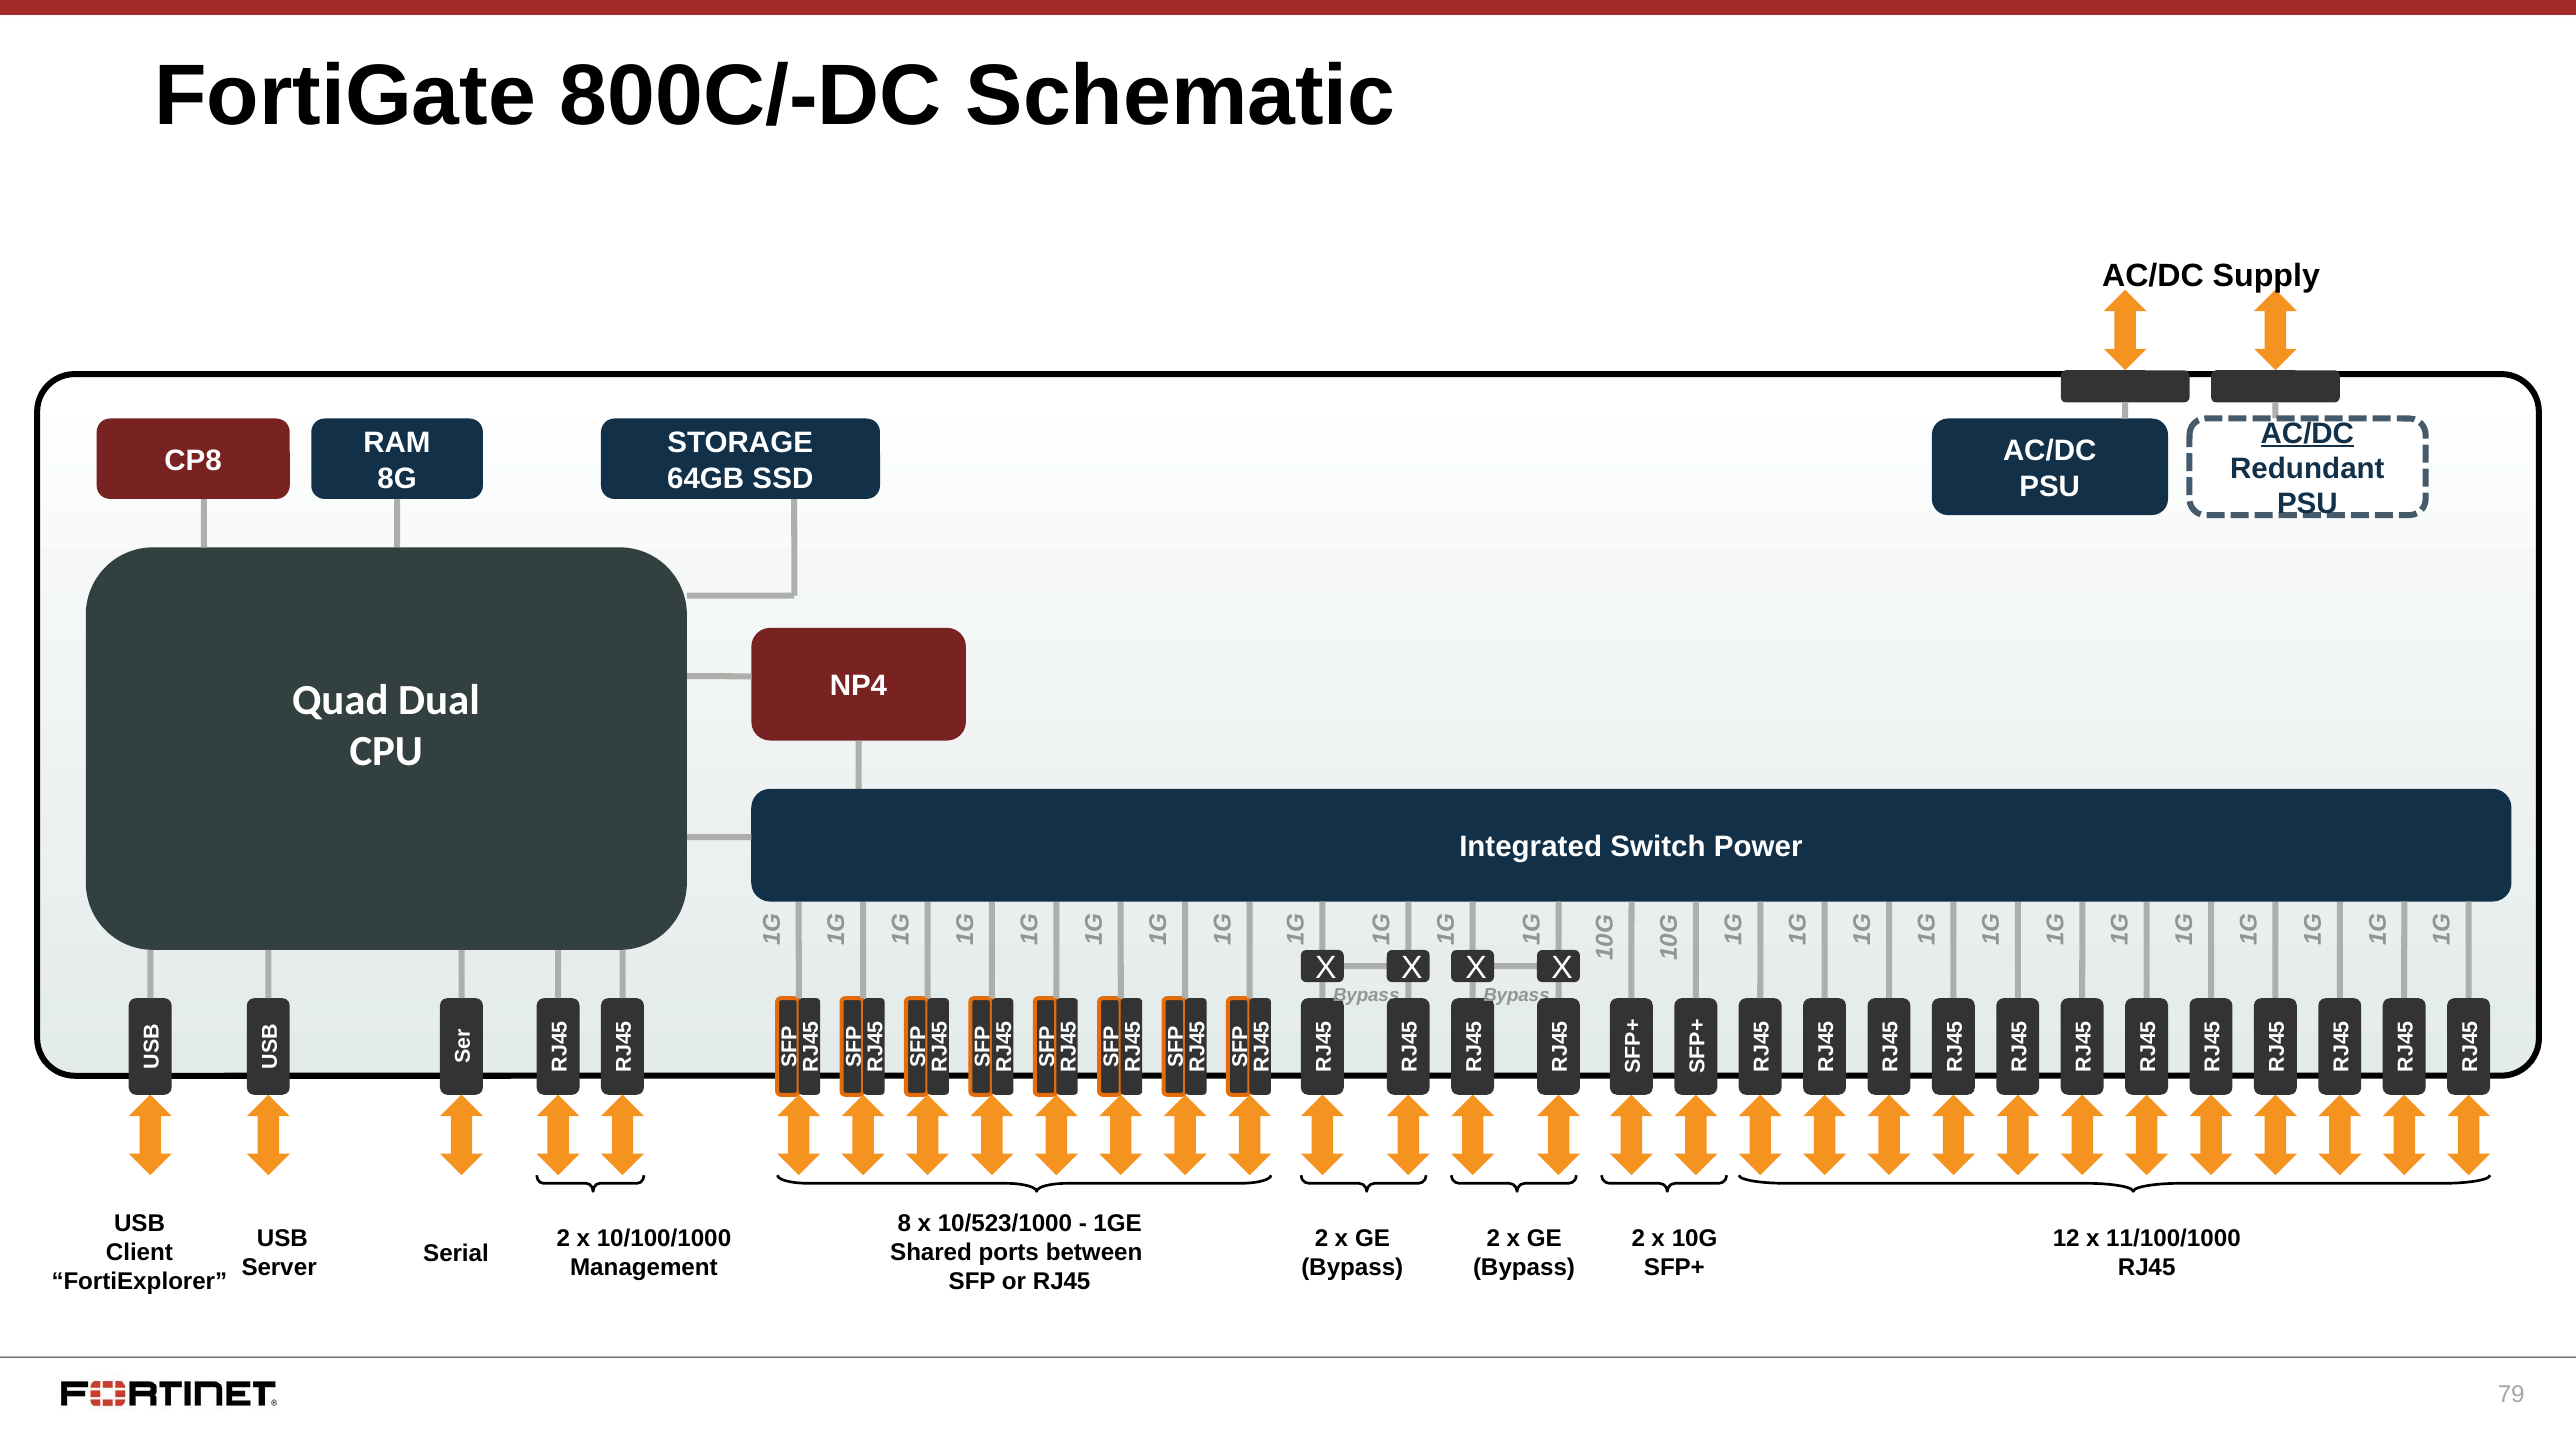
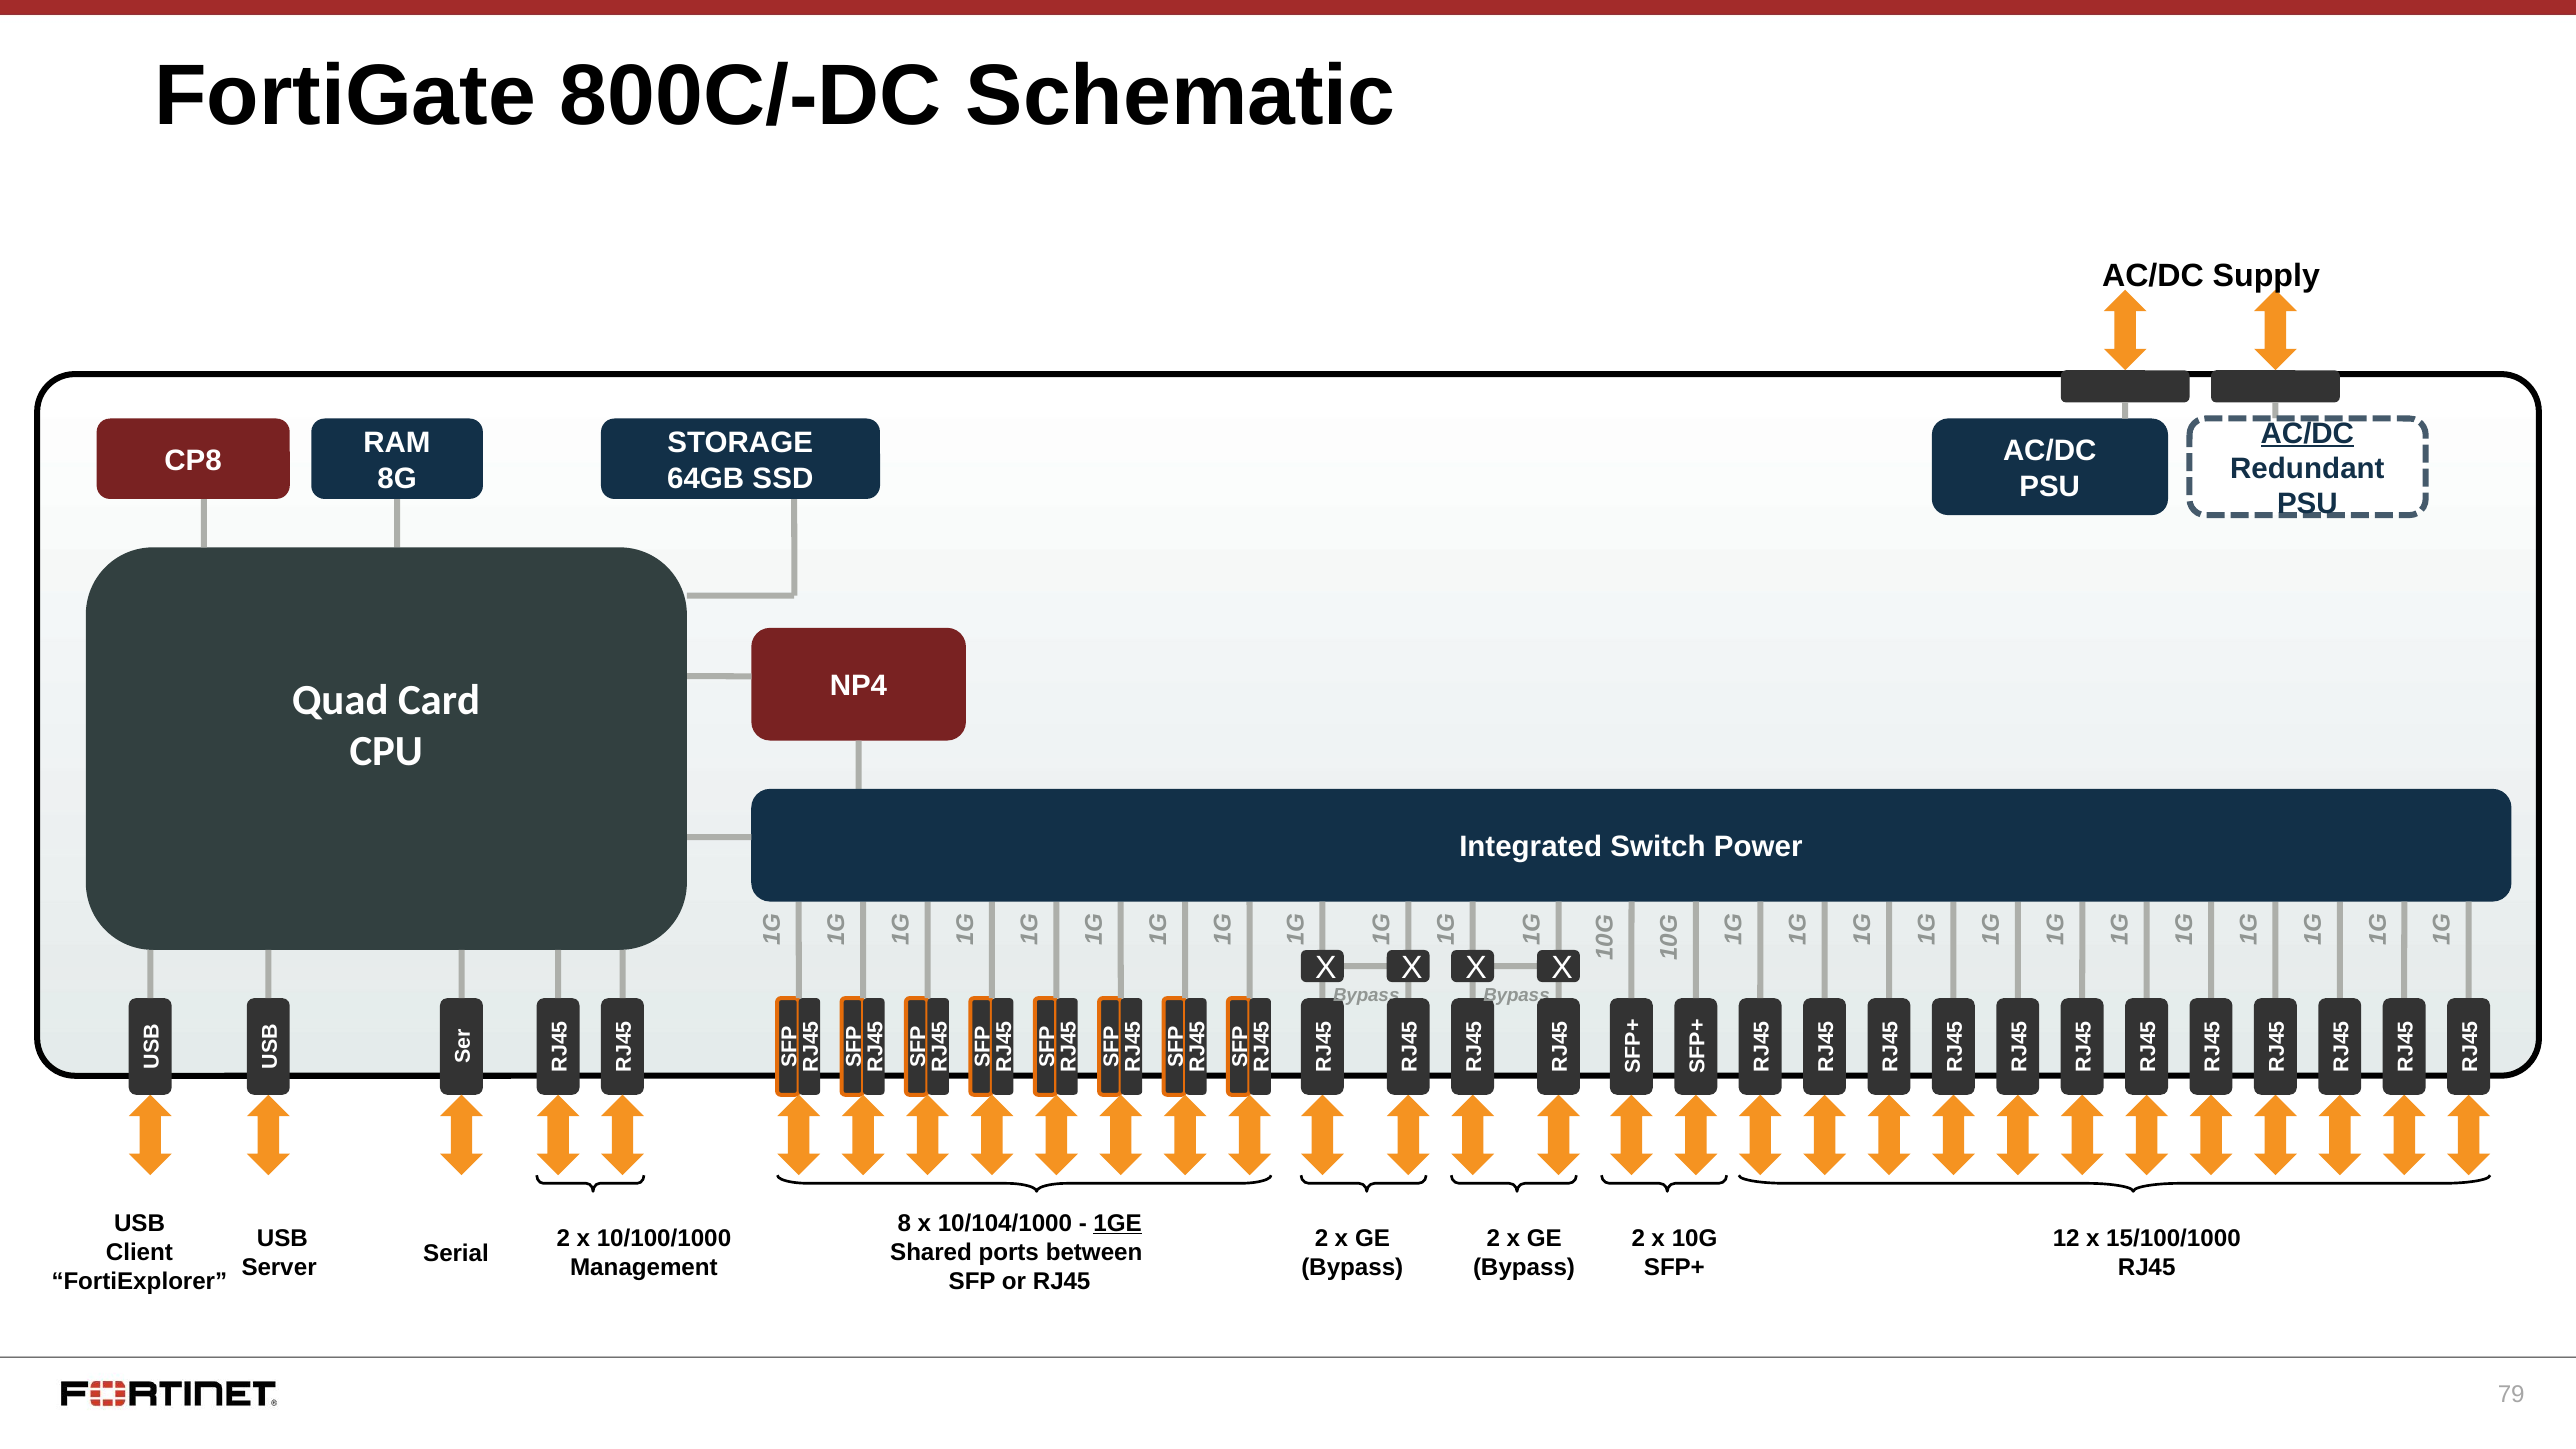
Dual: Dual -> Card
10/523/1000: 10/523/1000 -> 10/104/1000
1GE underline: none -> present
11/100/1000: 11/100/1000 -> 15/100/1000
